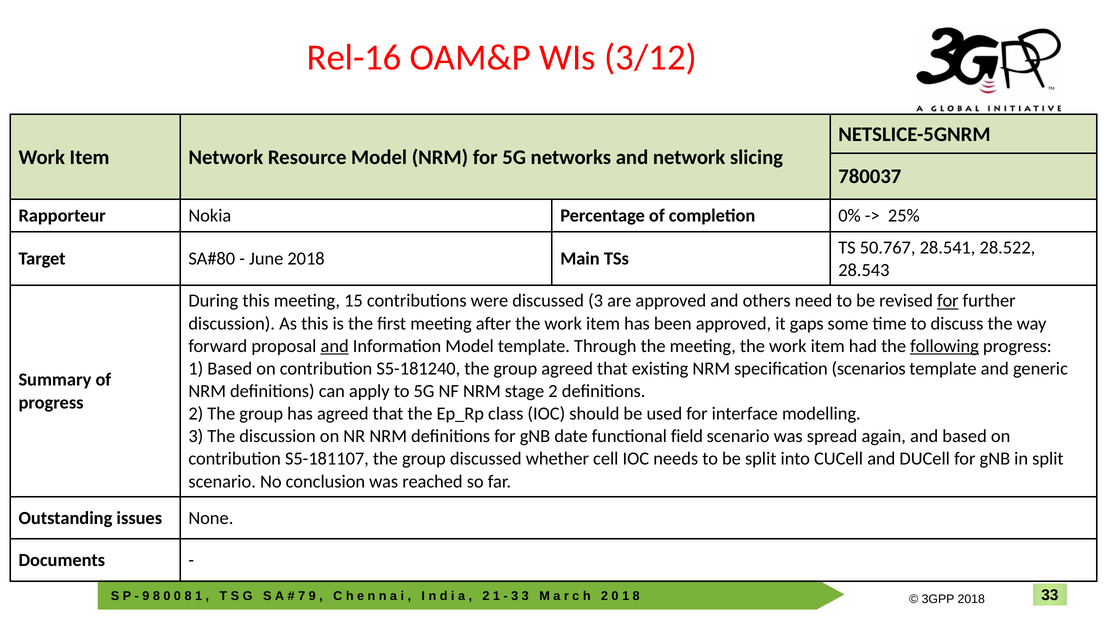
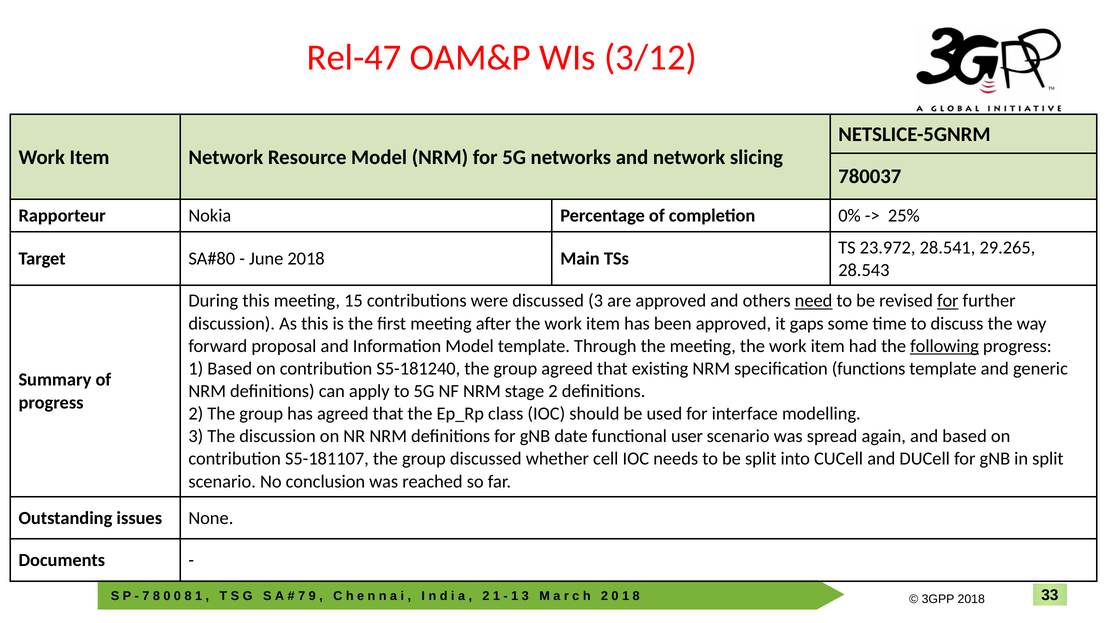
Rel-16: Rel-16 -> Rel-47
50.767: 50.767 -> 23.972
28.522: 28.522 -> 29.265
need underline: none -> present
and at (335, 346) underline: present -> none
scenarios: scenarios -> functions
field: field -> user
9 at (146, 596): 9 -> 7
3 at (515, 596): 3 -> 1
